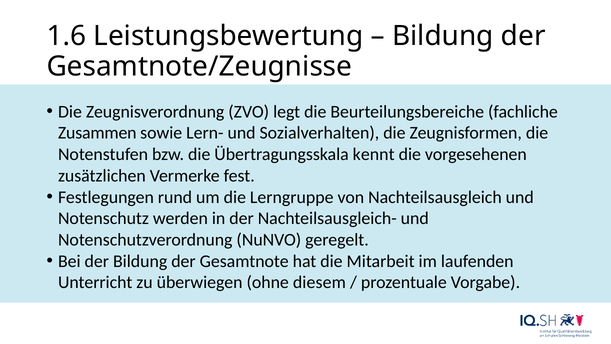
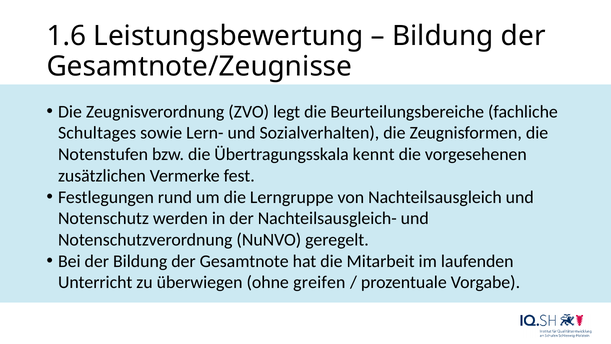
Zusammen: Zusammen -> Schultages
diesem: diesem -> greifen
